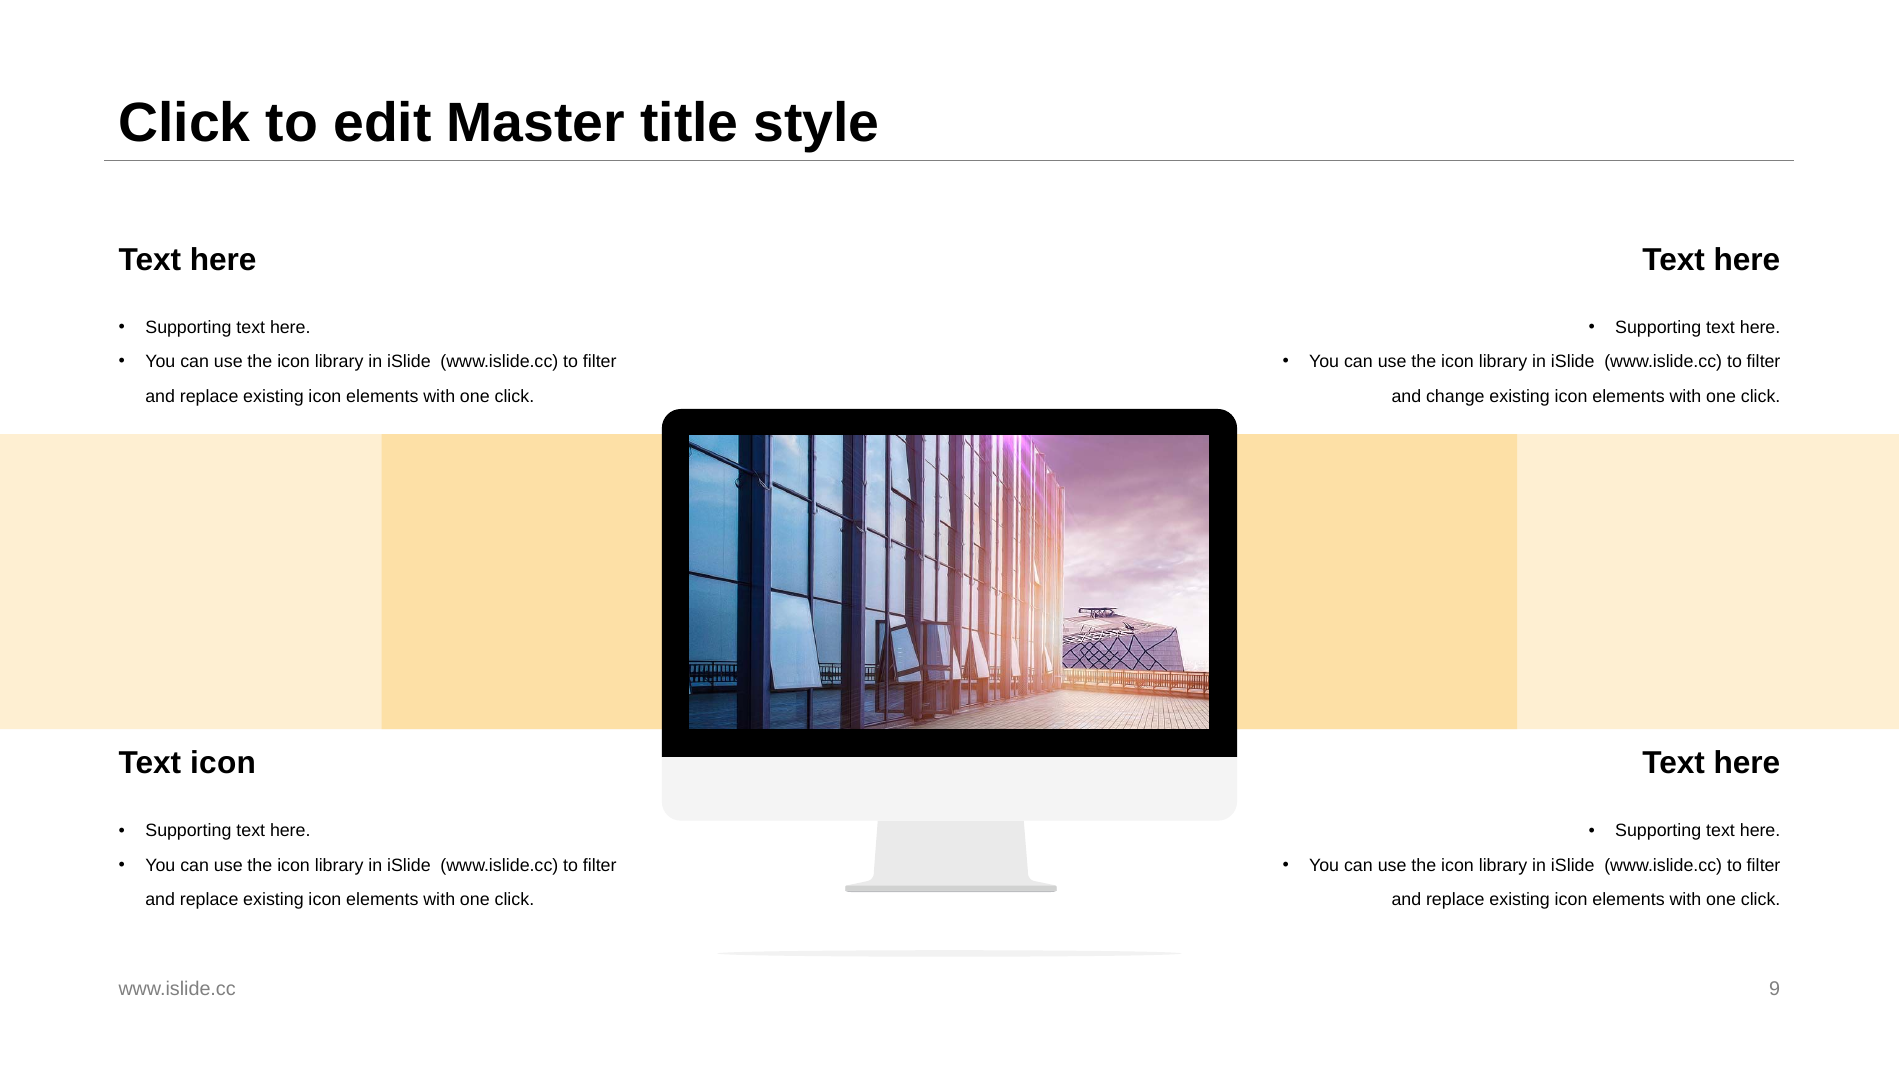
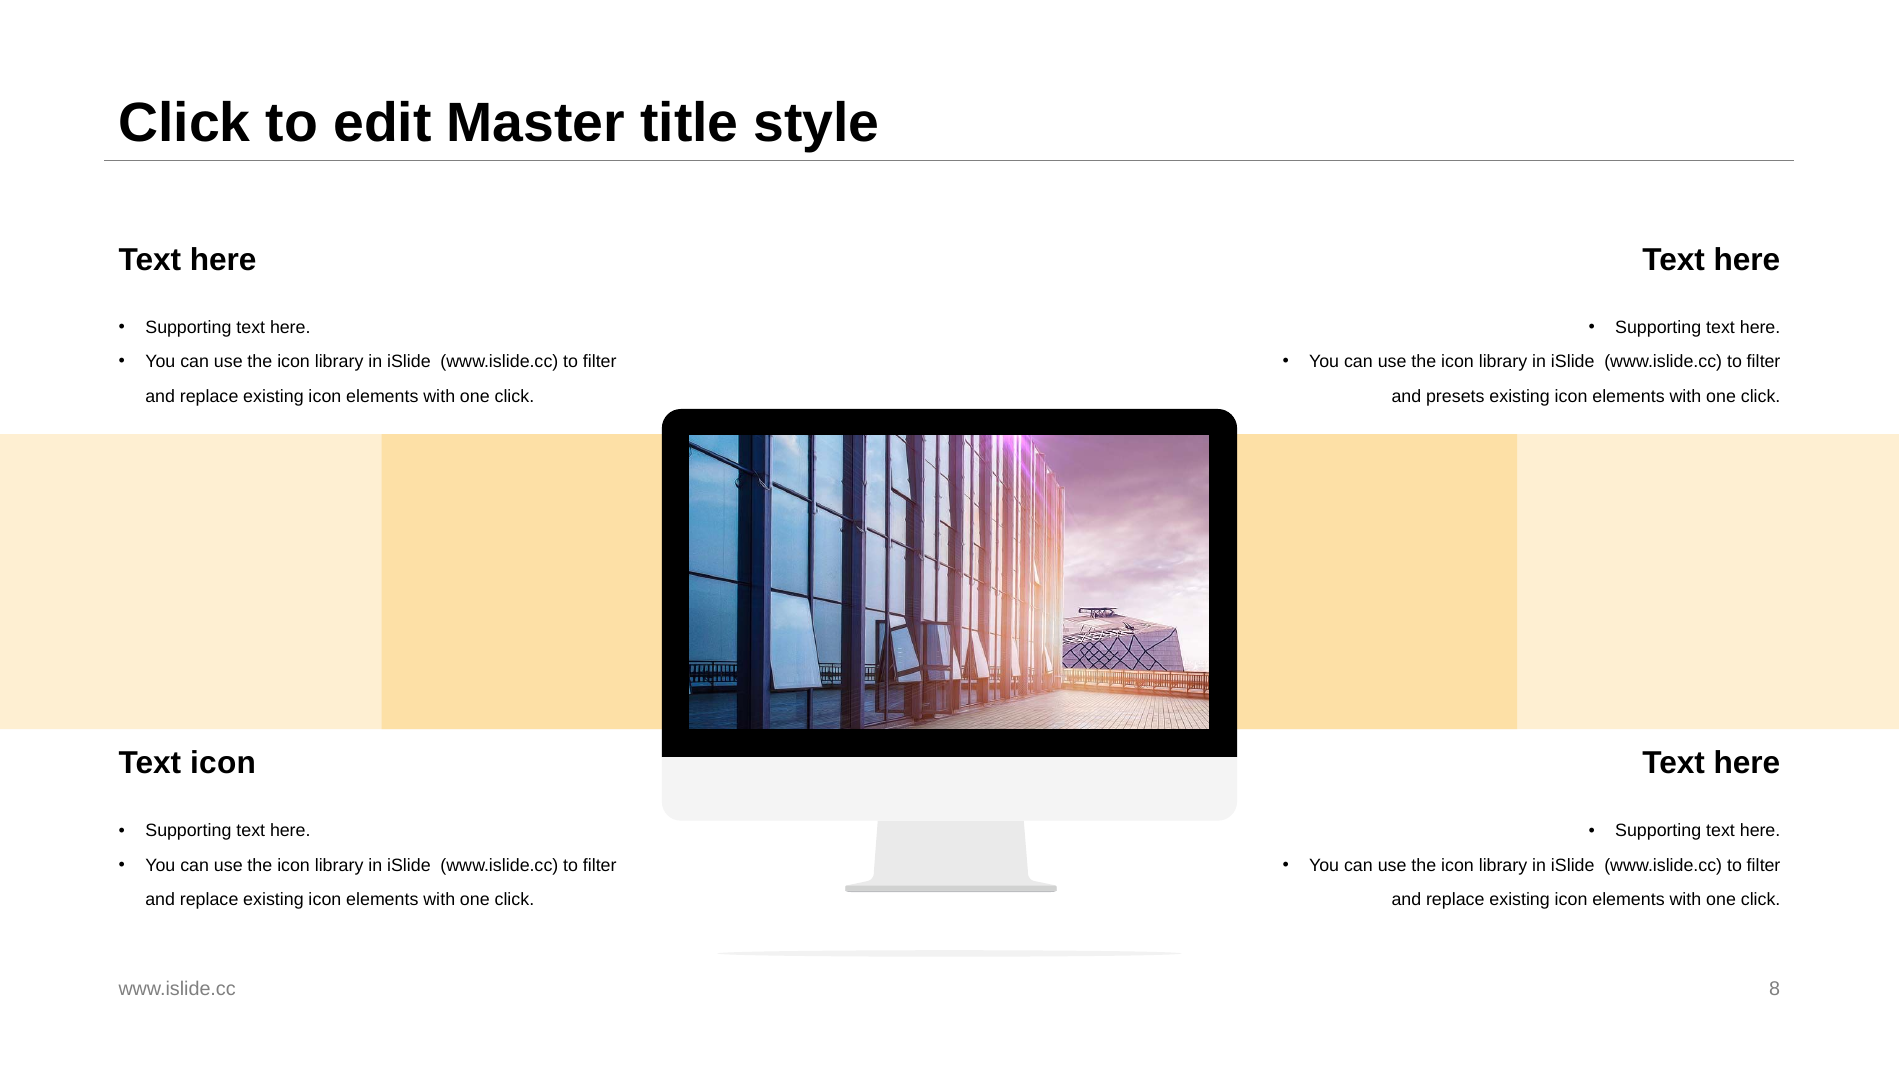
change: change -> presets
9: 9 -> 8
